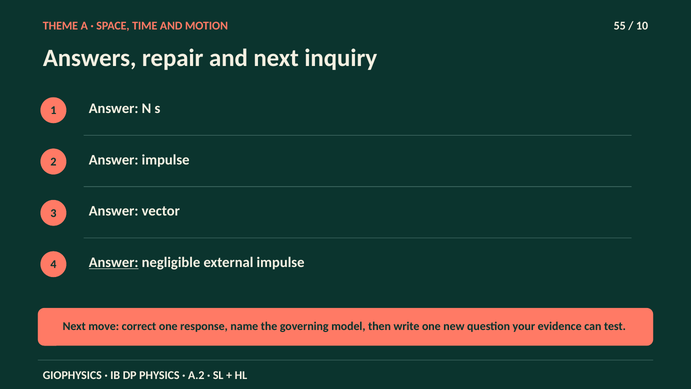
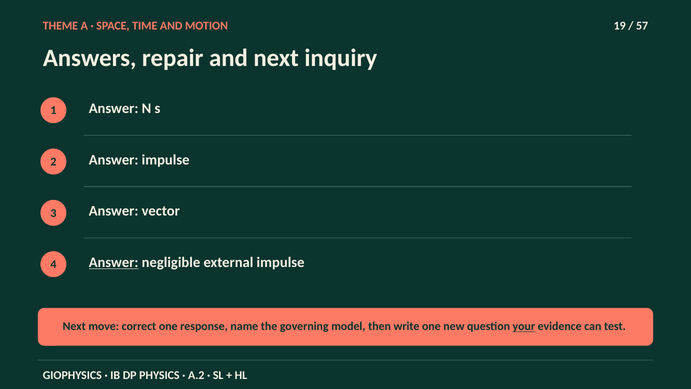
55: 55 -> 19
10: 10 -> 57
your underline: none -> present
